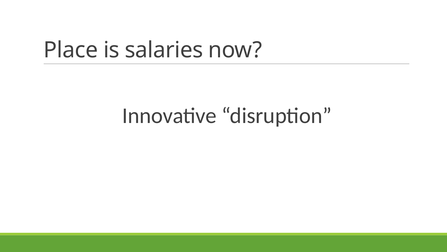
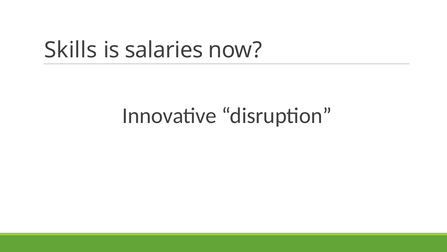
Place: Place -> Skills
